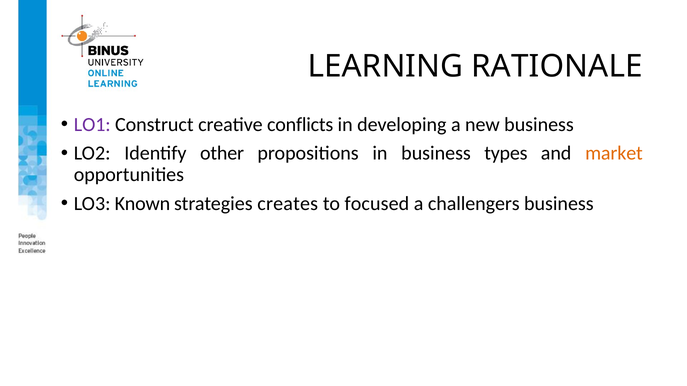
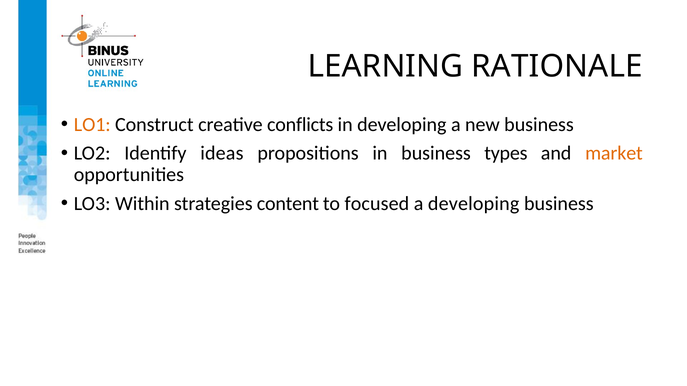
LO1 colour: purple -> orange
other: other -> ideas
Known: Known -> Within
creates: creates -> content
a challengers: challengers -> developing
